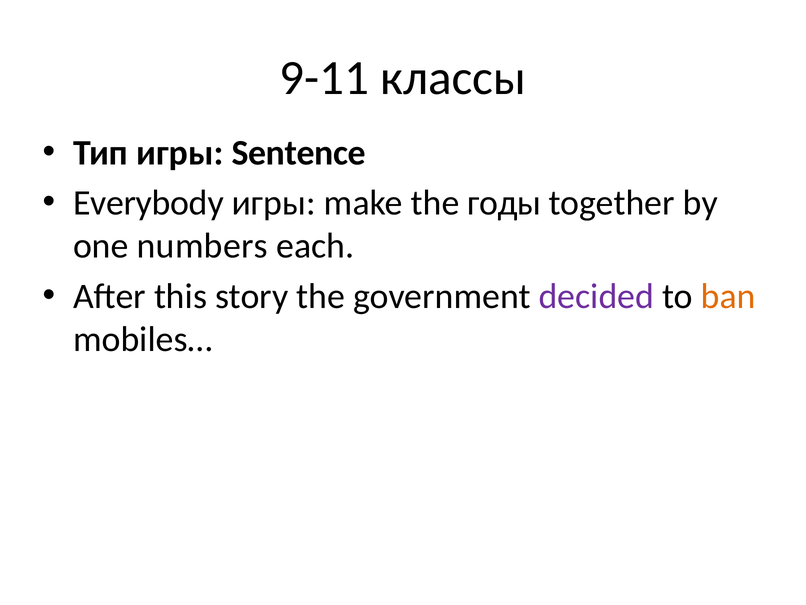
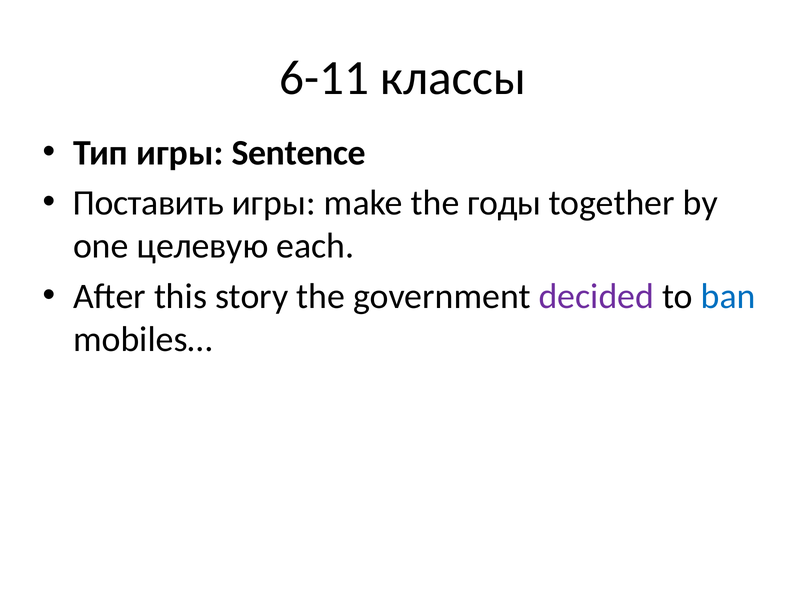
9-11: 9-11 -> 6-11
Everybody: Everybody -> Поставить
numbers: numbers -> целевую
ban colour: orange -> blue
